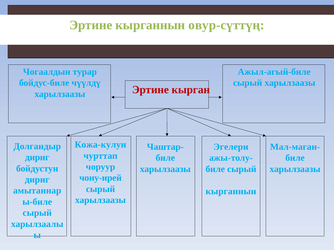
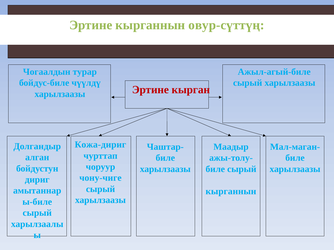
Кожа-кулун: Кожа-кулун -> Кожа-дириг
Эгелери: Эгелери -> Маадыр
дириг at (37, 158): дириг -> алган
чону-ирей: чону-ирей -> чону-чиге
